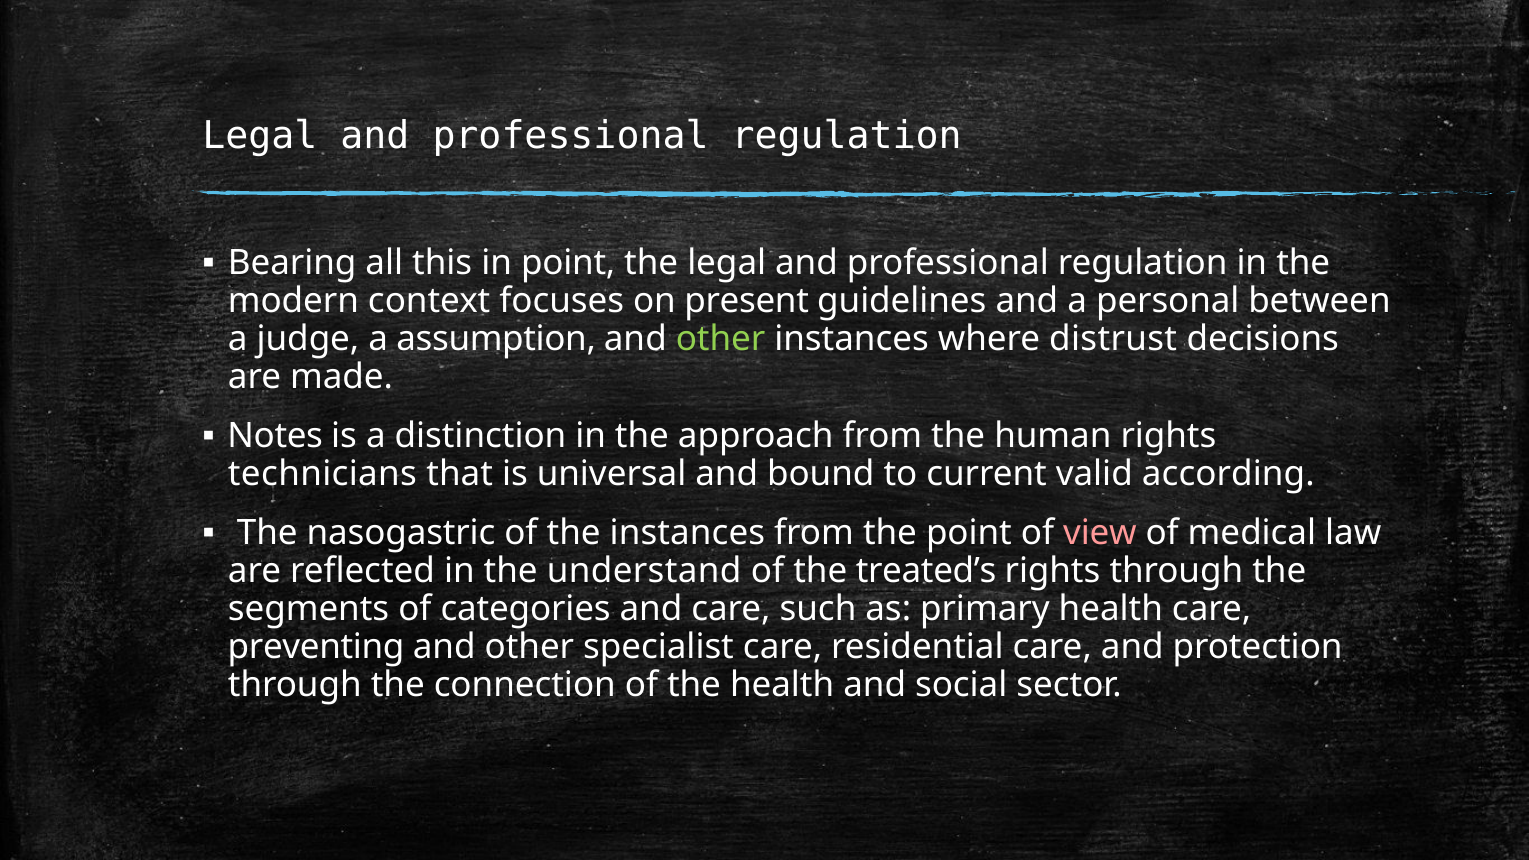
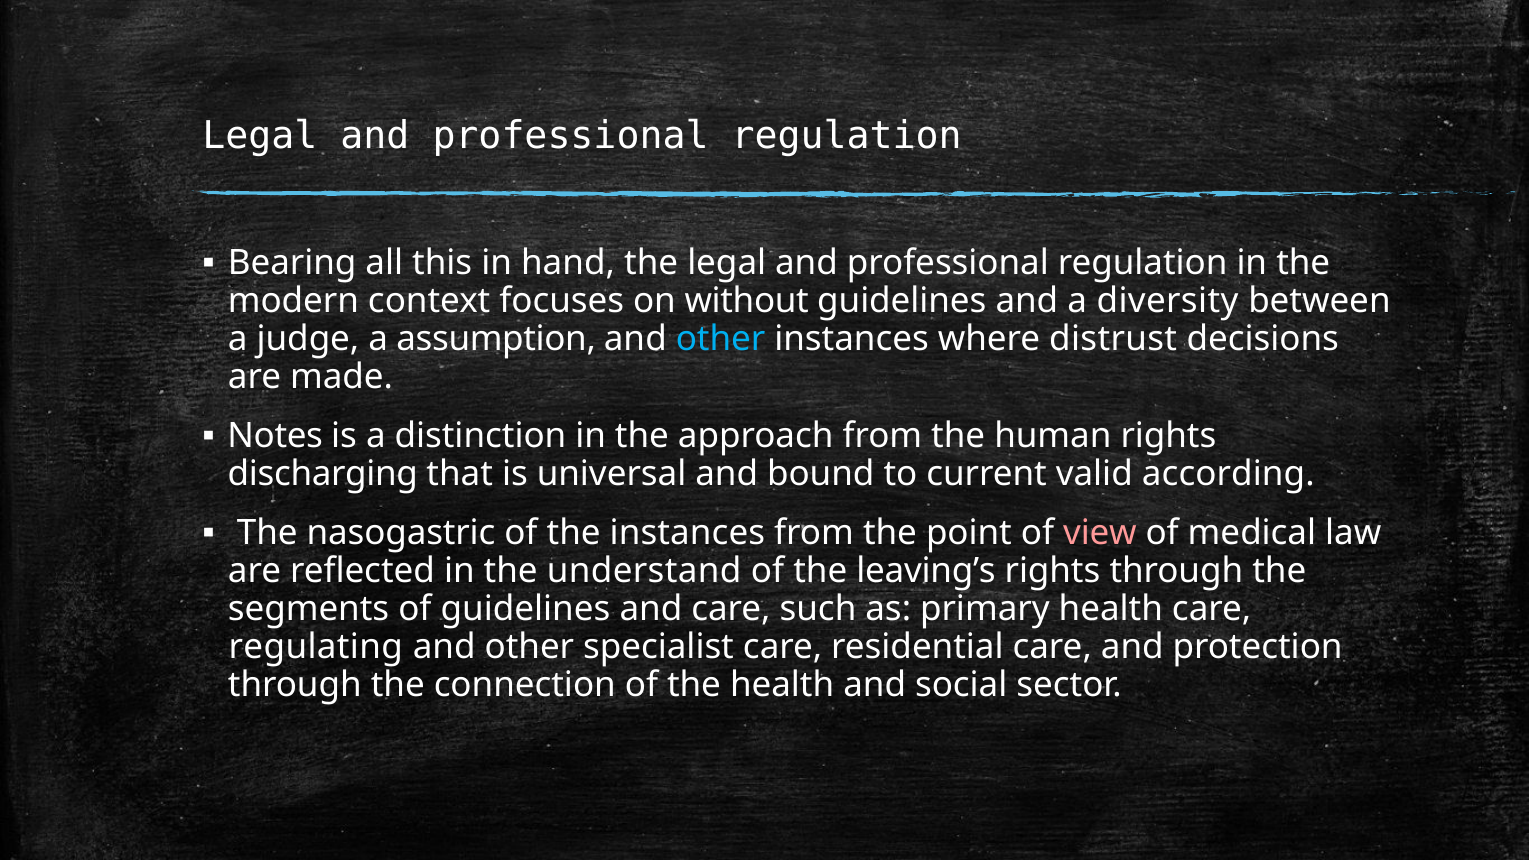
in point: point -> hand
present: present -> without
personal: personal -> diversity
other at (721, 339) colour: light green -> light blue
technicians: technicians -> discharging
treated’s: treated’s -> leaving’s
of categories: categories -> guidelines
preventing: preventing -> regulating
